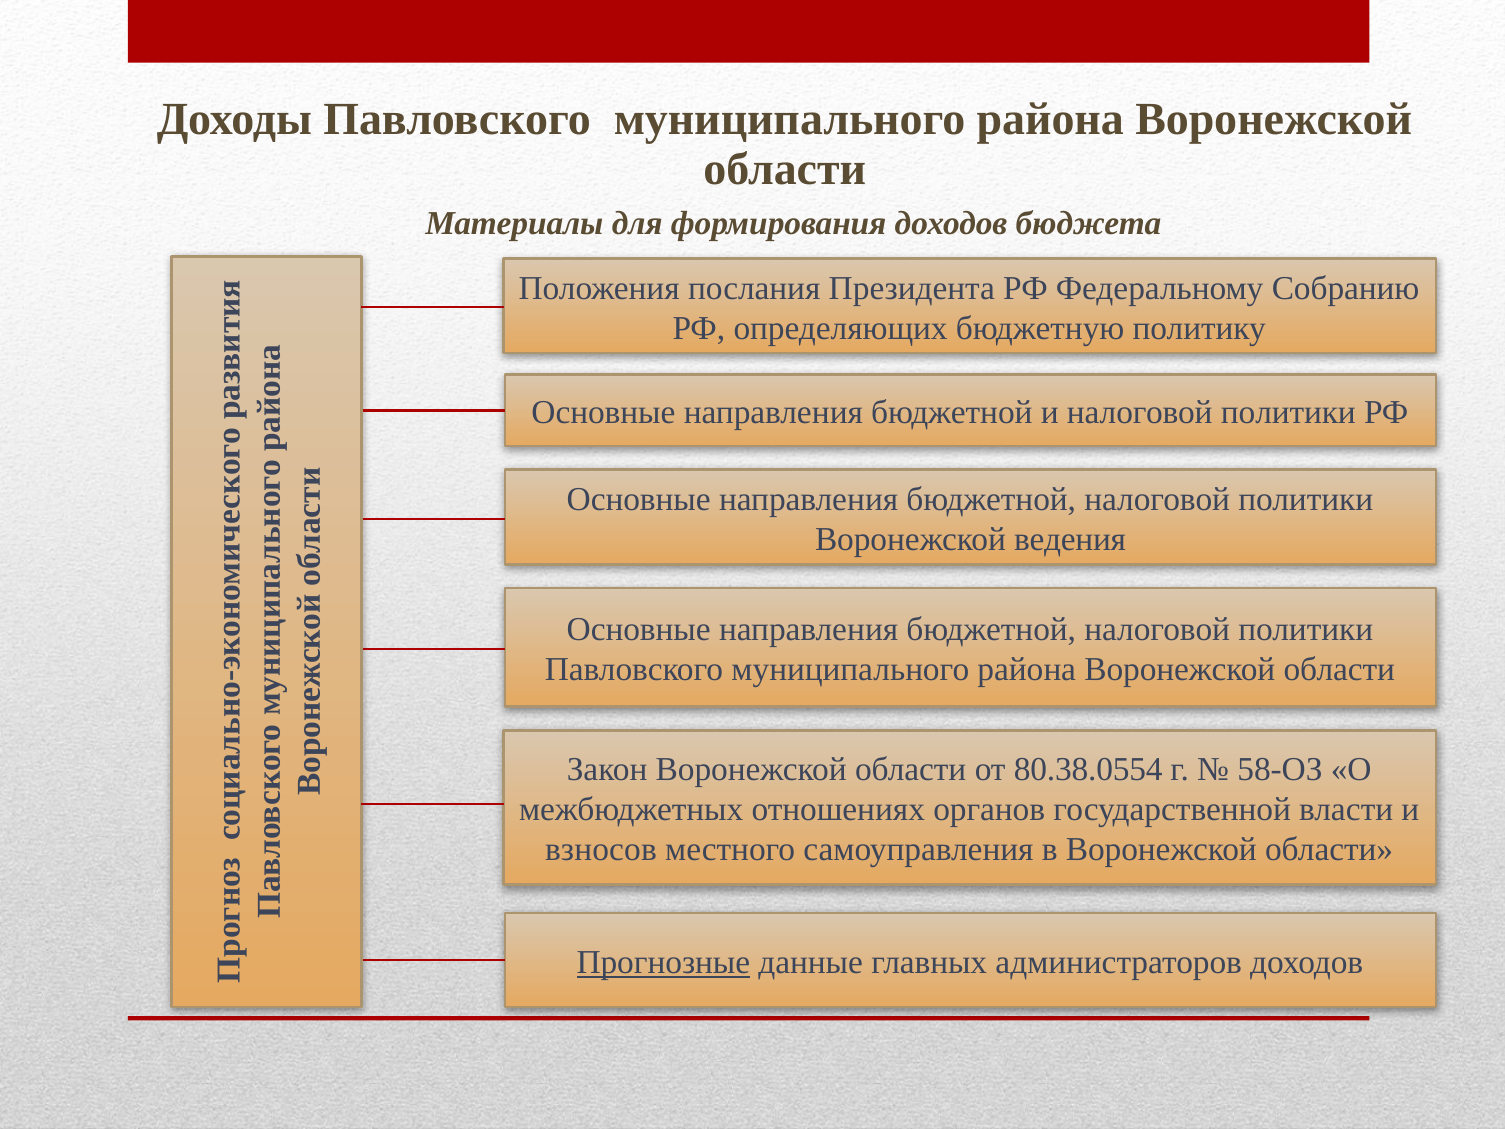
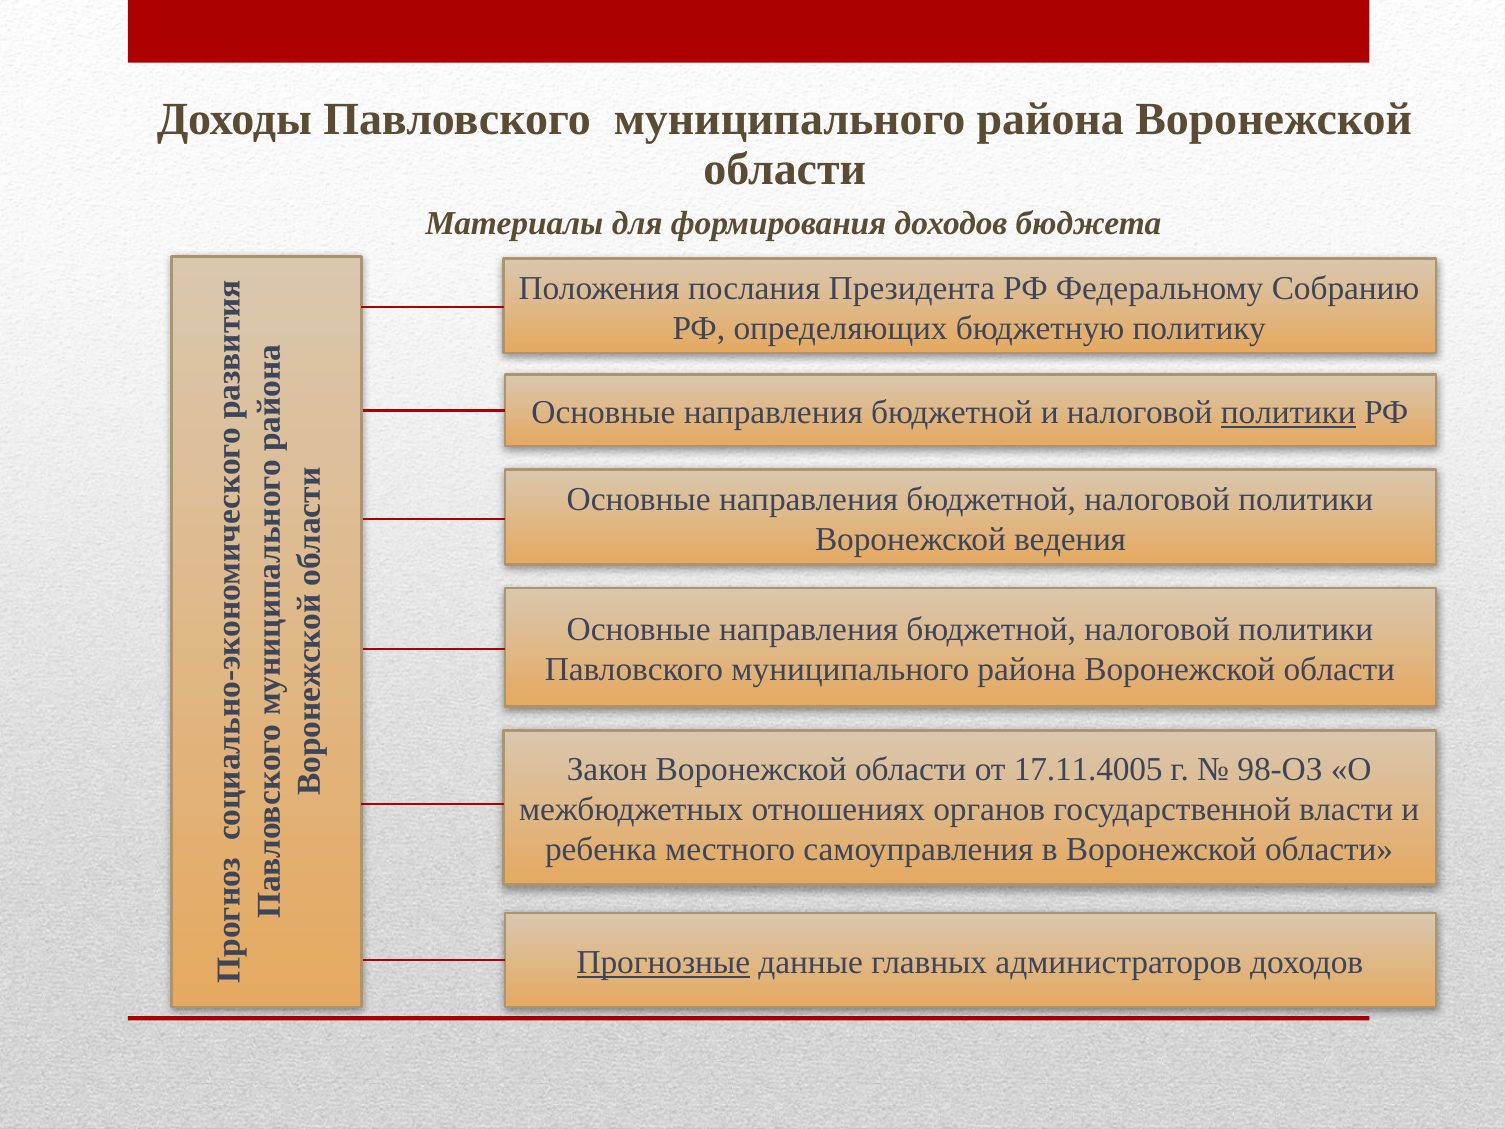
политики at (1288, 413) underline: none -> present
80.38.0554: 80.38.0554 -> 17.11.4005
58-ОЗ: 58-ОЗ -> 98-ОЗ
взносов: взносов -> ребенка
